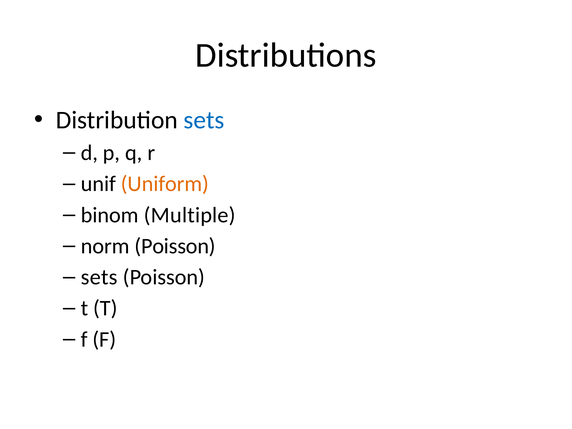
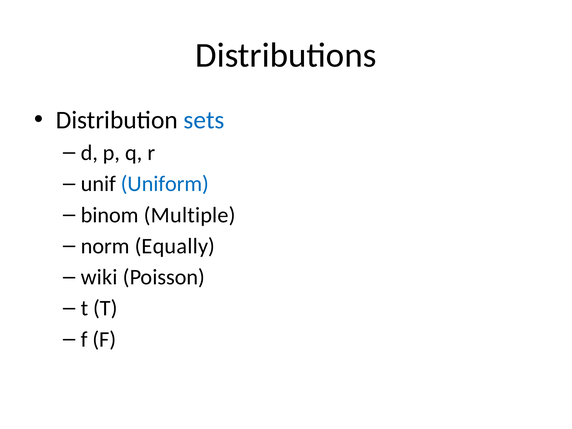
Uniform colour: orange -> blue
norm Poisson: Poisson -> Equally
sets at (99, 277): sets -> wiki
